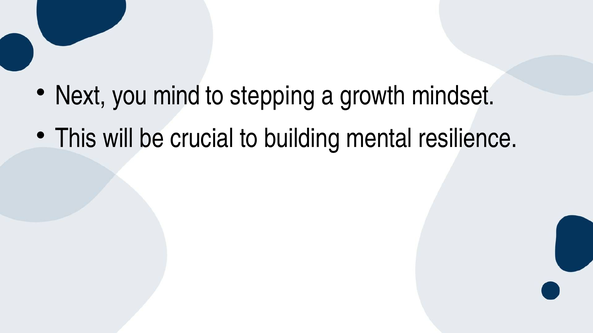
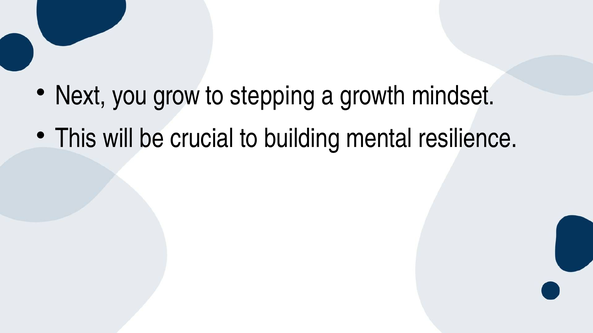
mind: mind -> grow
